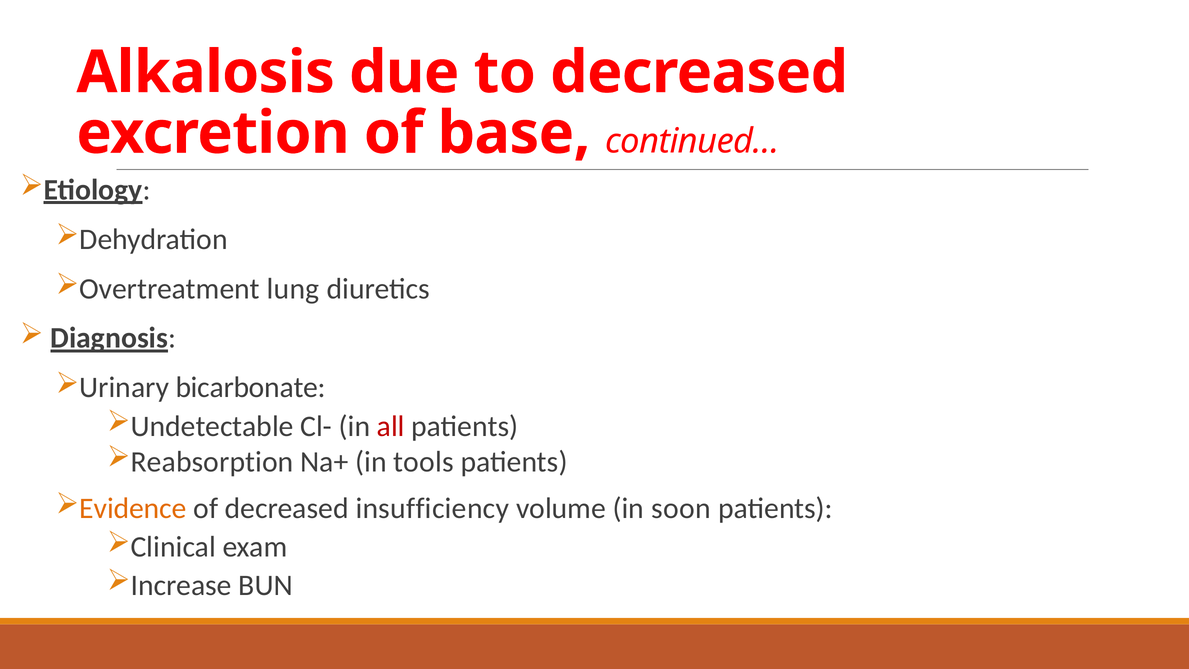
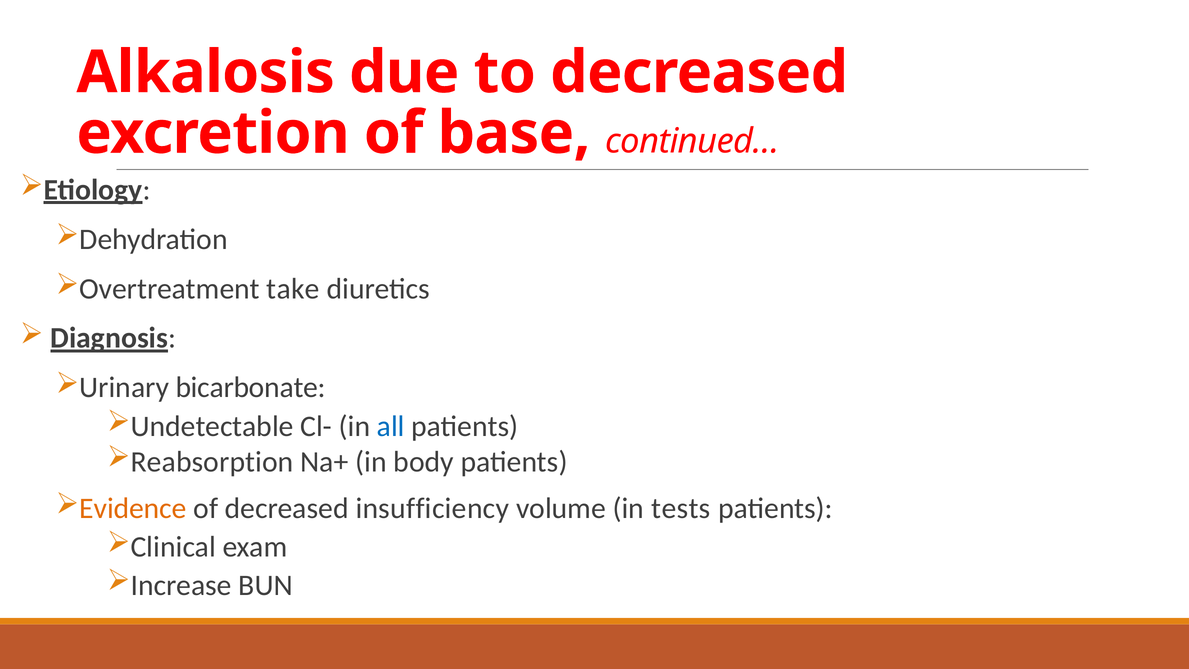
lung: lung -> take
all colour: red -> blue
tools: tools -> body
soon: soon -> tests
